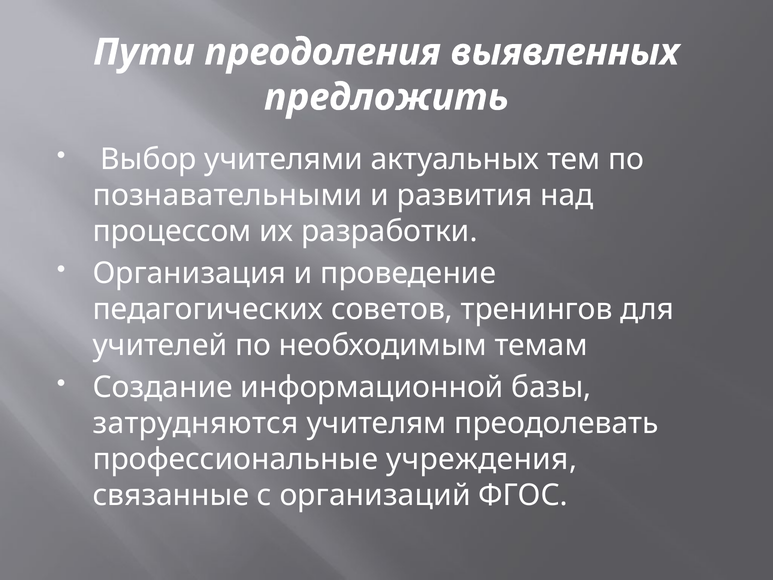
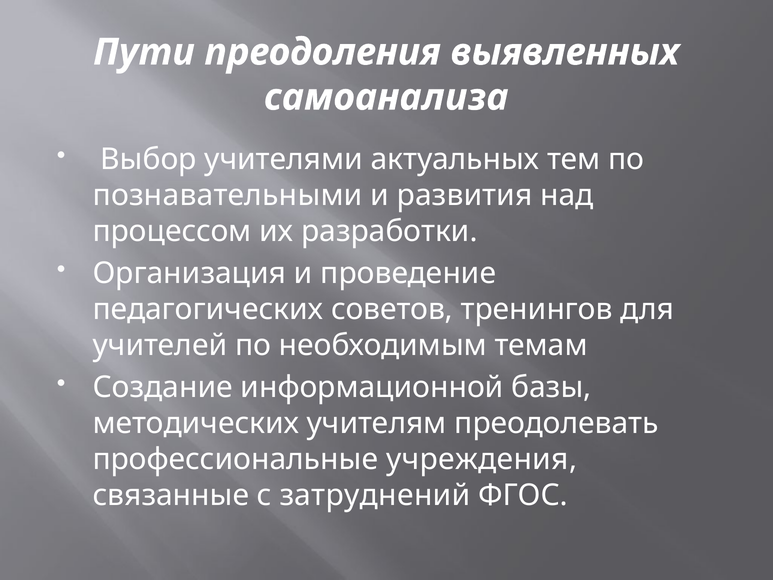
предложить: предложить -> самоанализа
затрудняются: затрудняются -> методических
организаций: организаций -> затруднений
